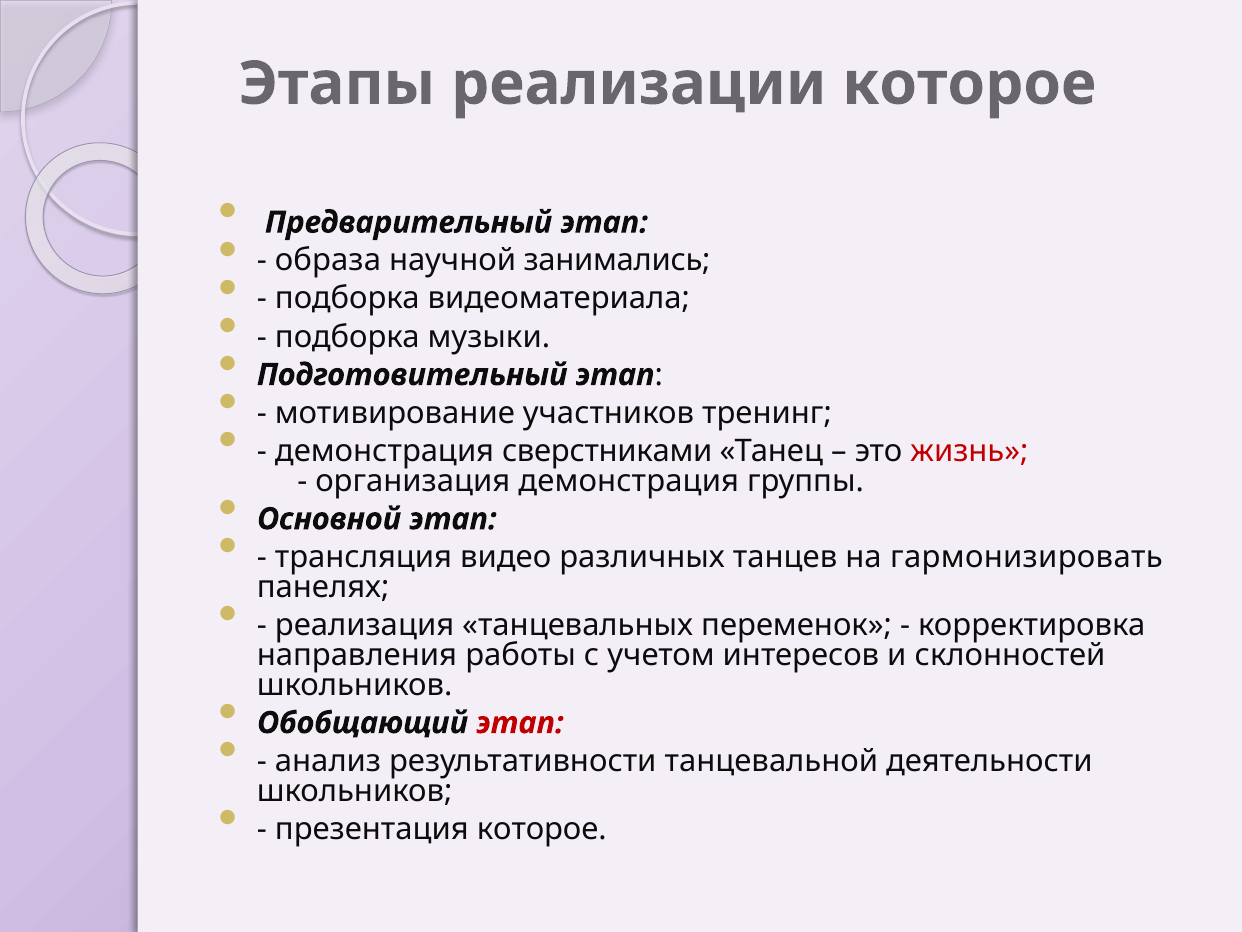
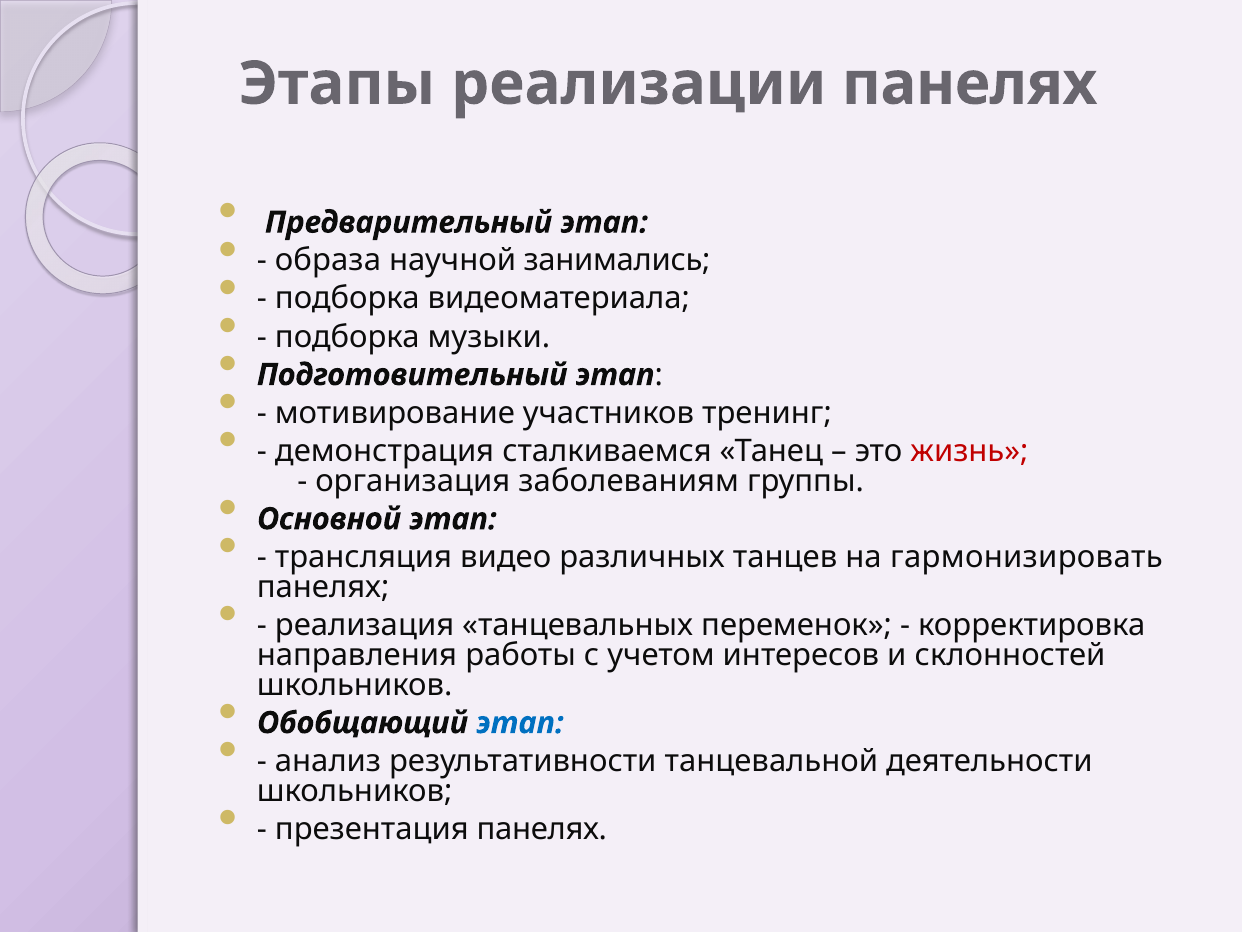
реализации которое: которое -> панелях
сверстниками: сверстниками -> сталкиваемся
организация демонстрация: демонстрация -> заболеваниям
этап at (520, 723) colour: red -> blue
презентация которое: которое -> панелях
